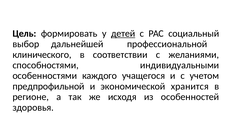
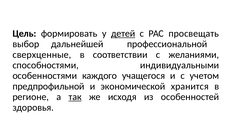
социальный: социальный -> просвещать
клинического: клинического -> сверхценные
так underline: none -> present
